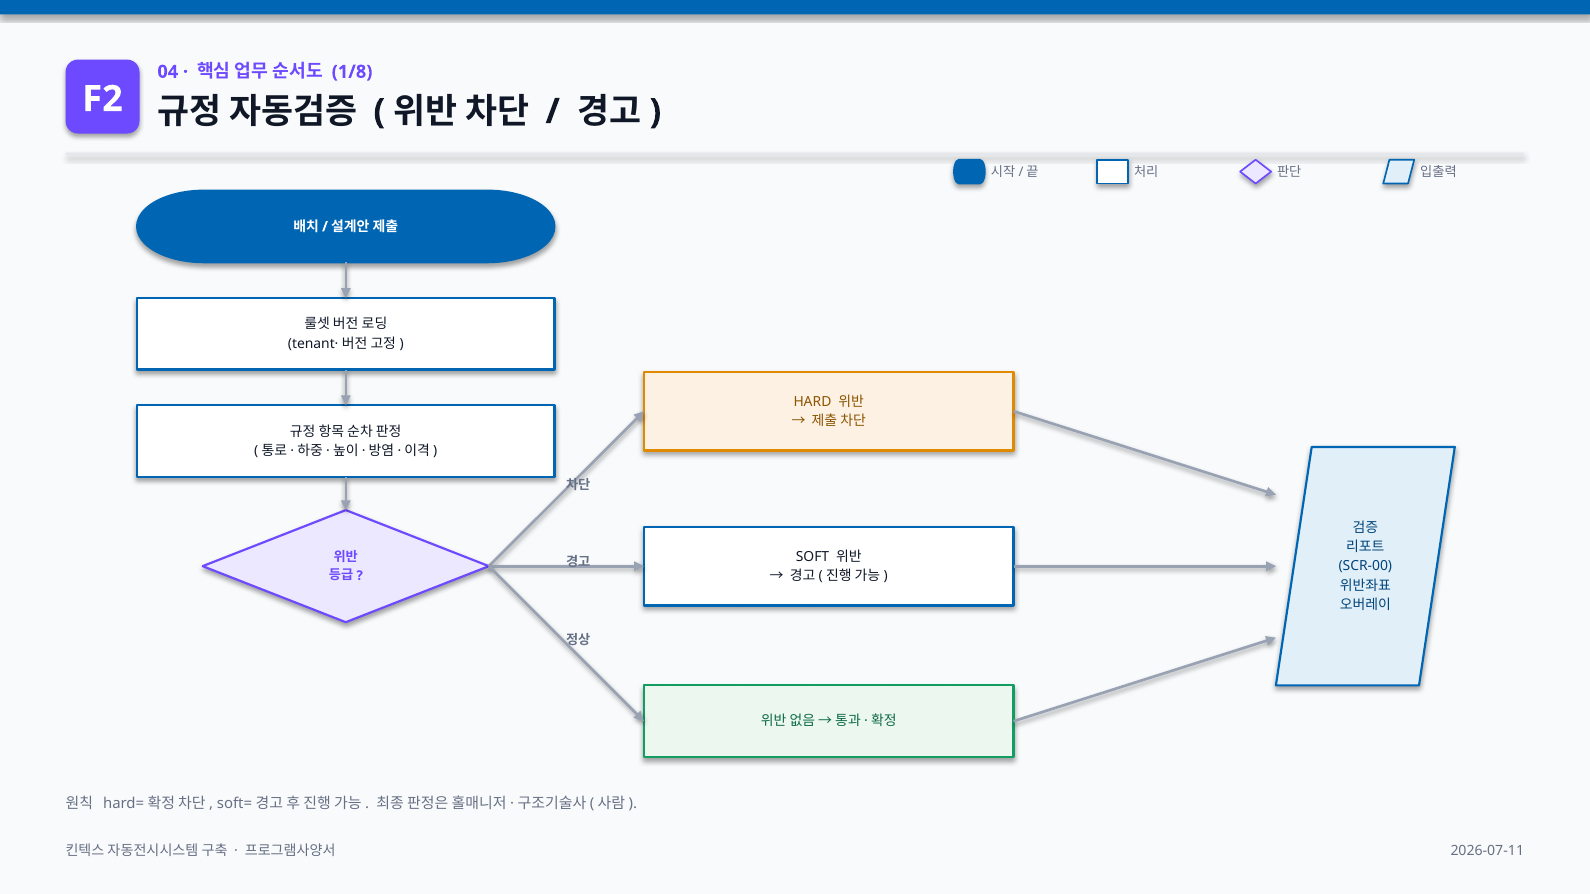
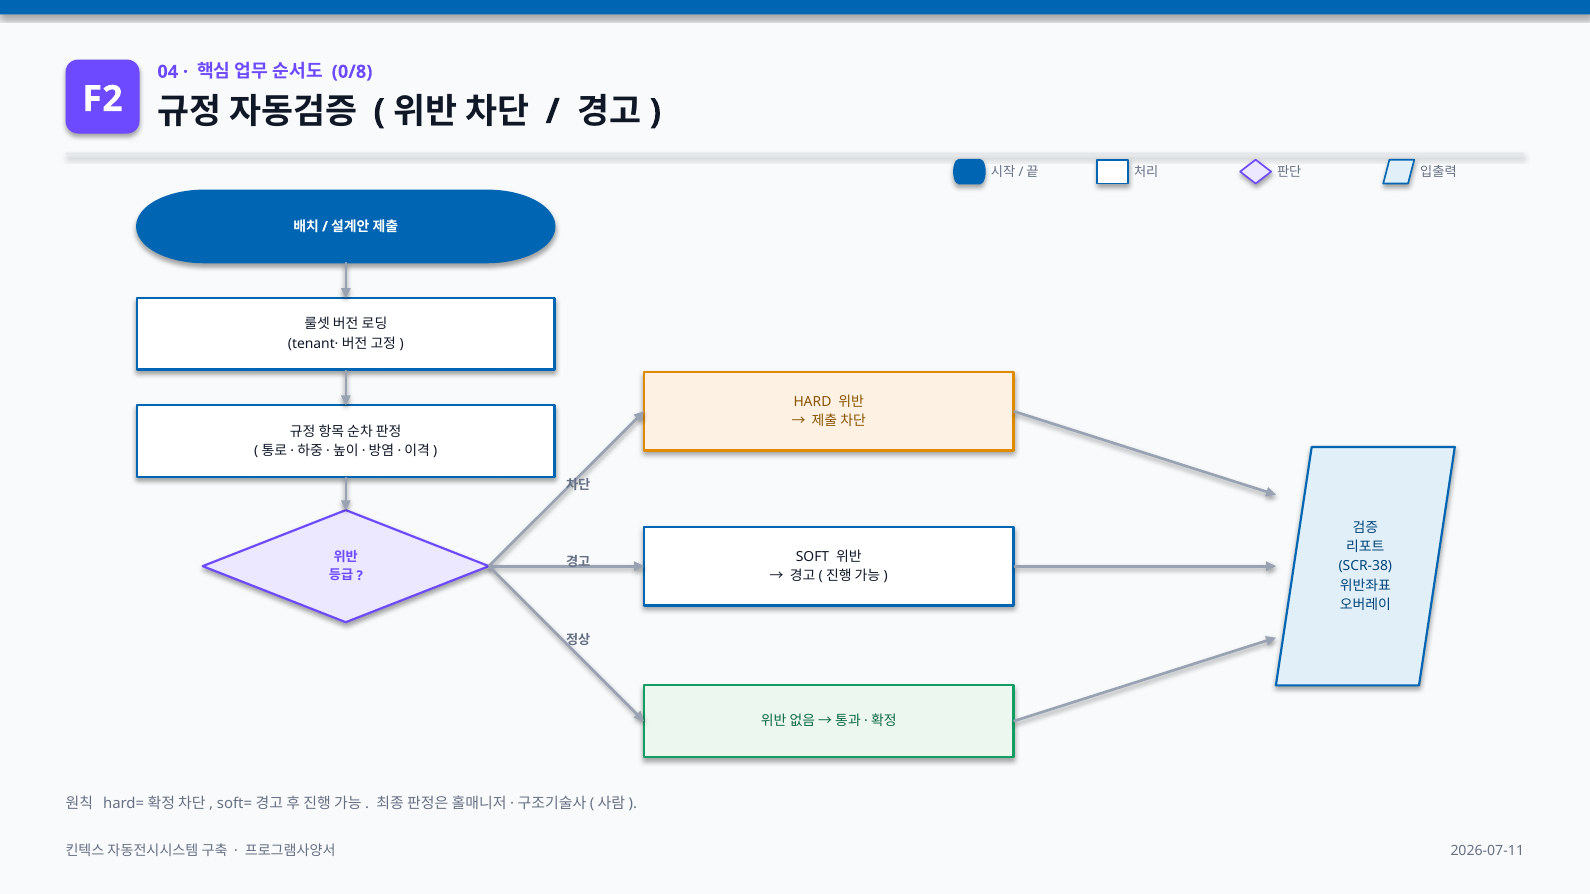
1/8: 1/8 -> 0/8
SCR-00: SCR-00 -> SCR-38
